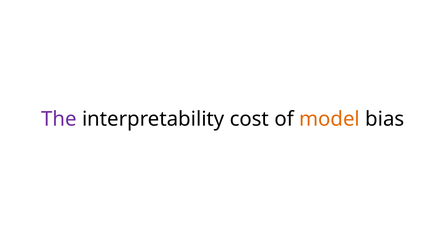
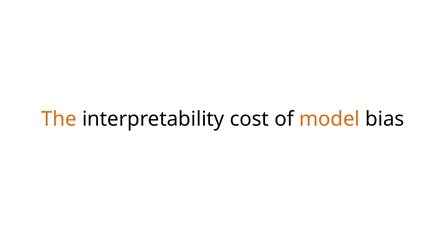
The colour: purple -> orange
